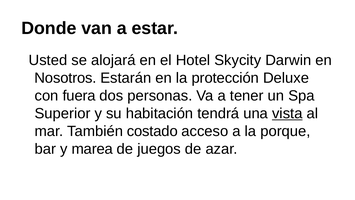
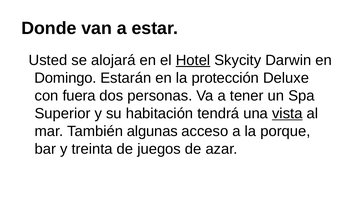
Hotel underline: none -> present
Nosotros: Nosotros -> Domingo
costado: costado -> algunas
marea: marea -> treinta
